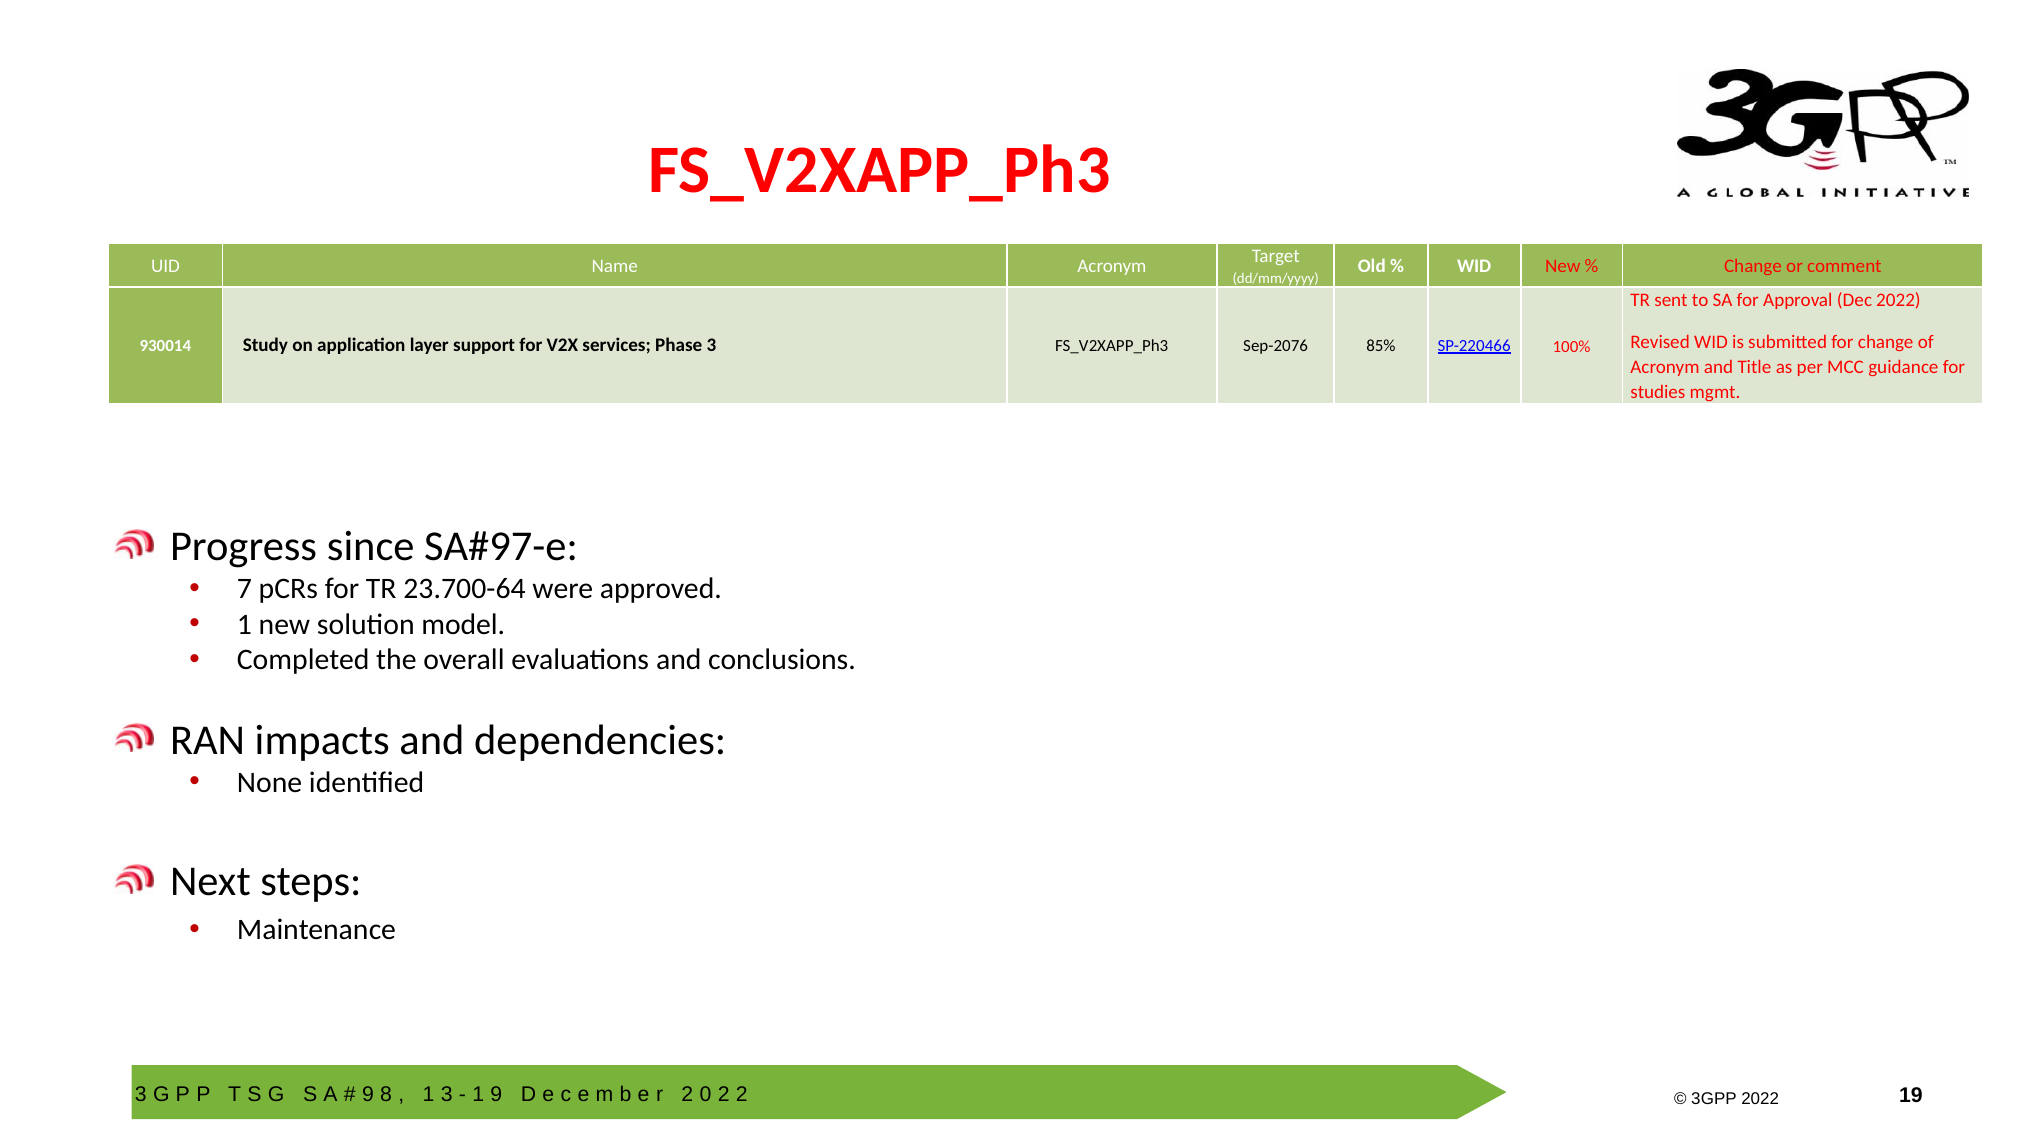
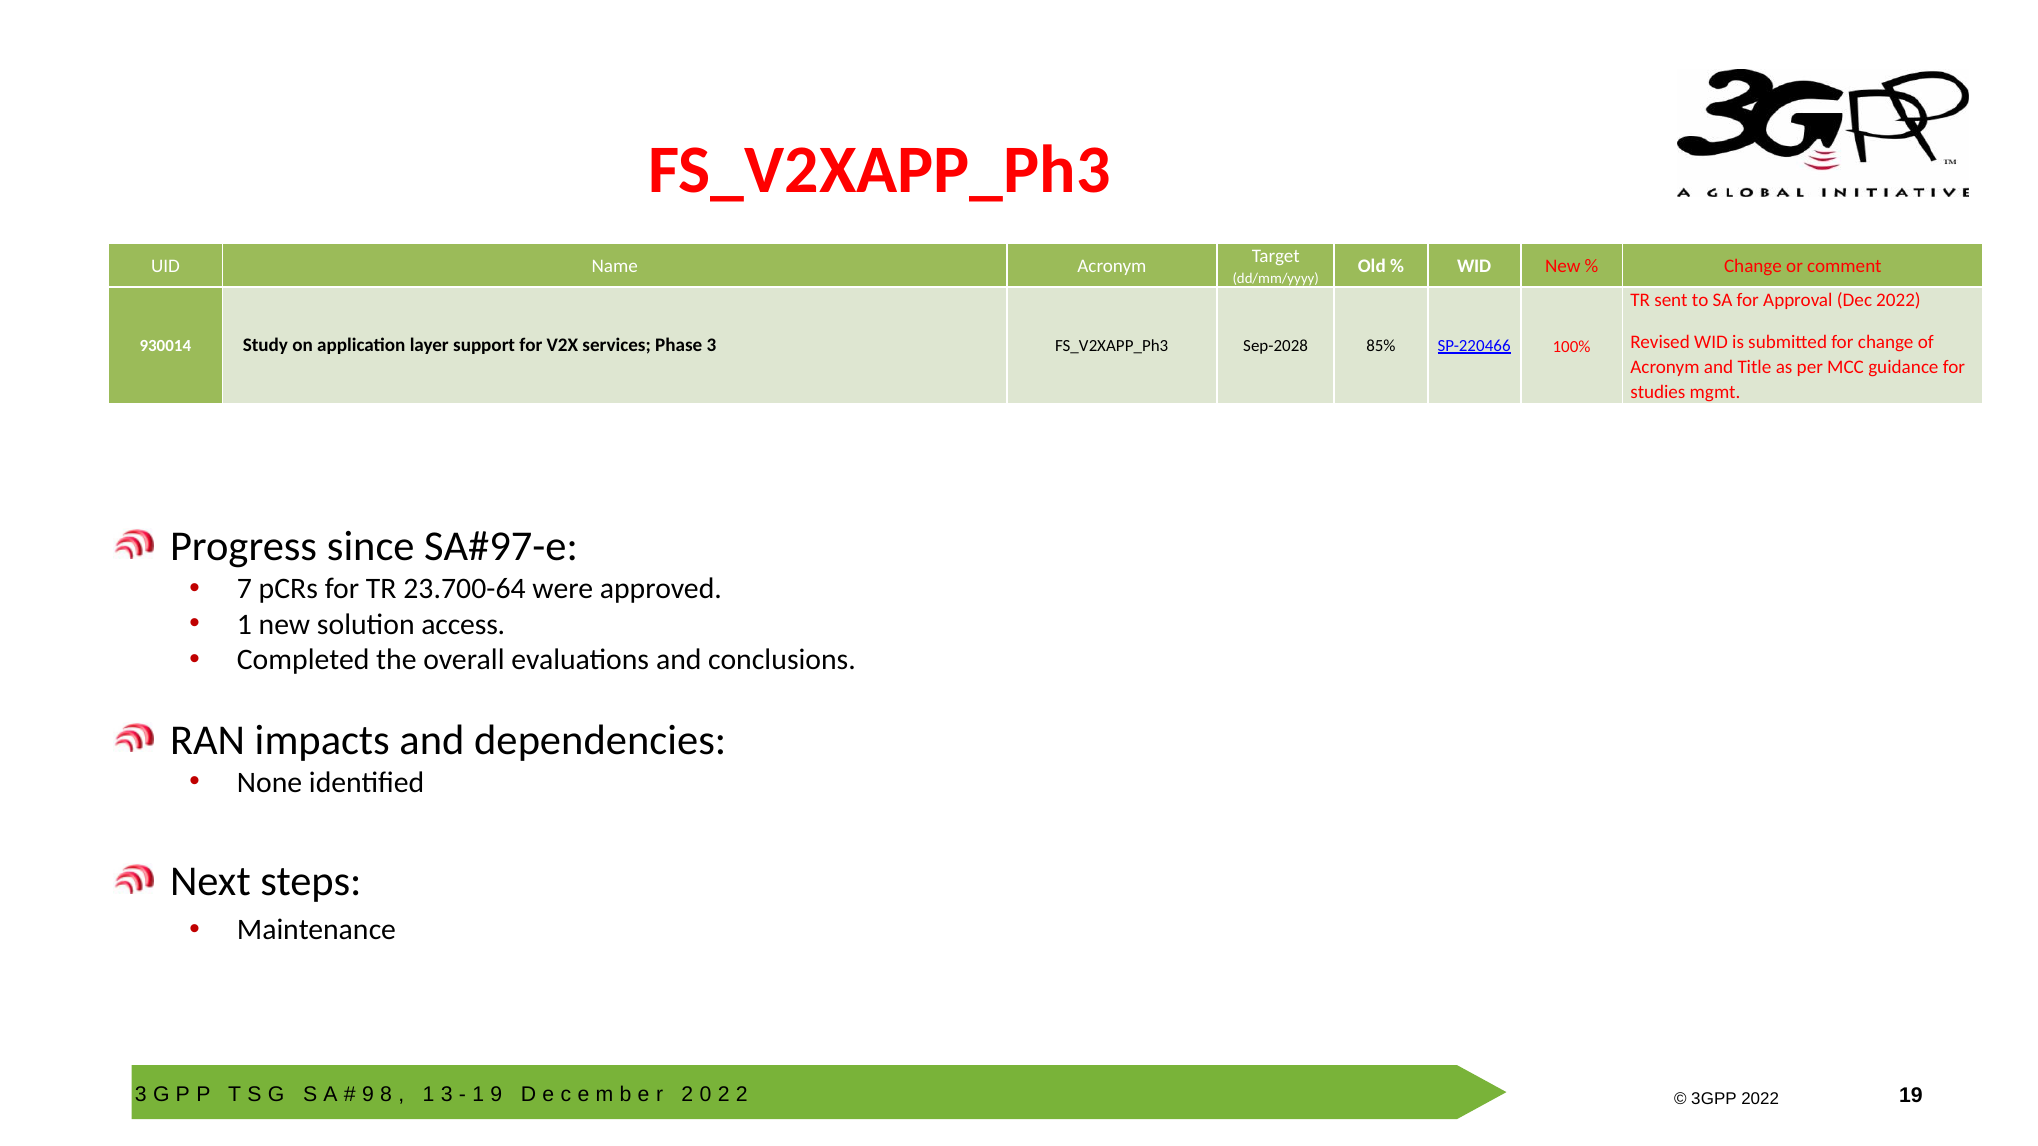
Sep-2076: Sep-2076 -> Sep-2028
model: model -> access
